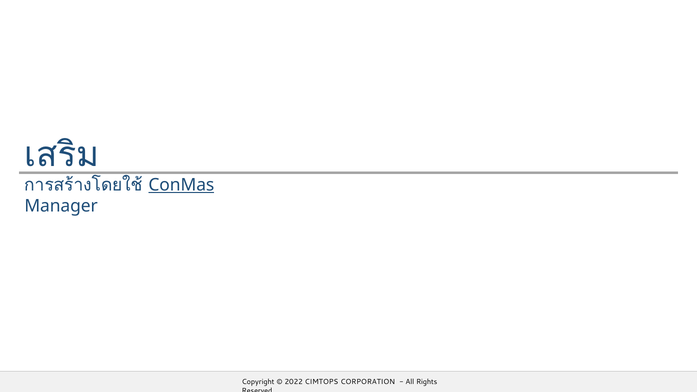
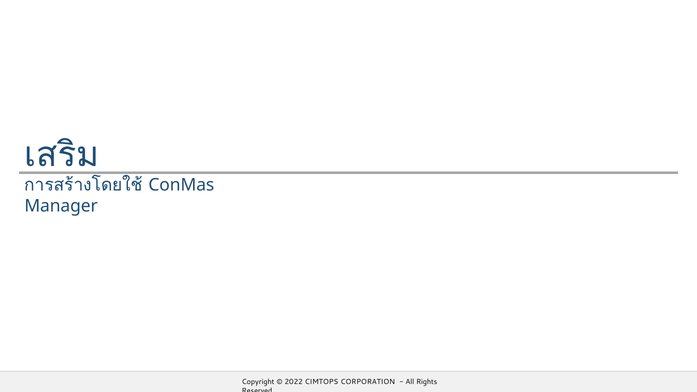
ConMas underline: present -> none
